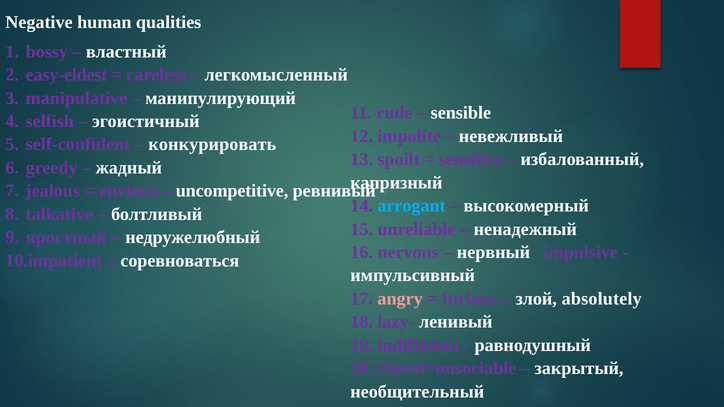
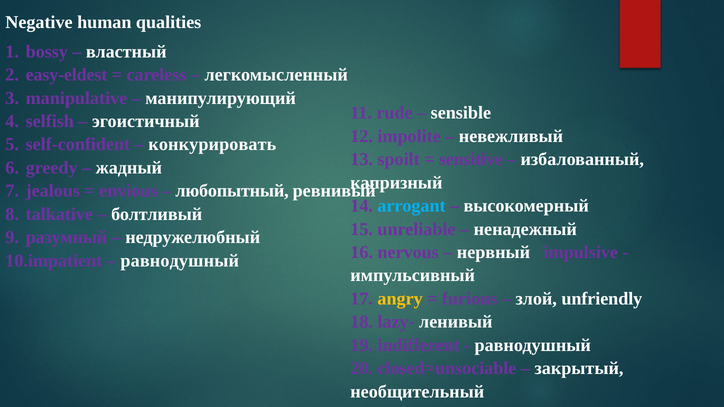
uncompetitive: uncompetitive -> любопытный
яростный: яростный -> разумный
соревноваться at (180, 261): соревноваться -> равнодушный
angry colour: pink -> yellow
absolutely: absolutely -> unfriendly
